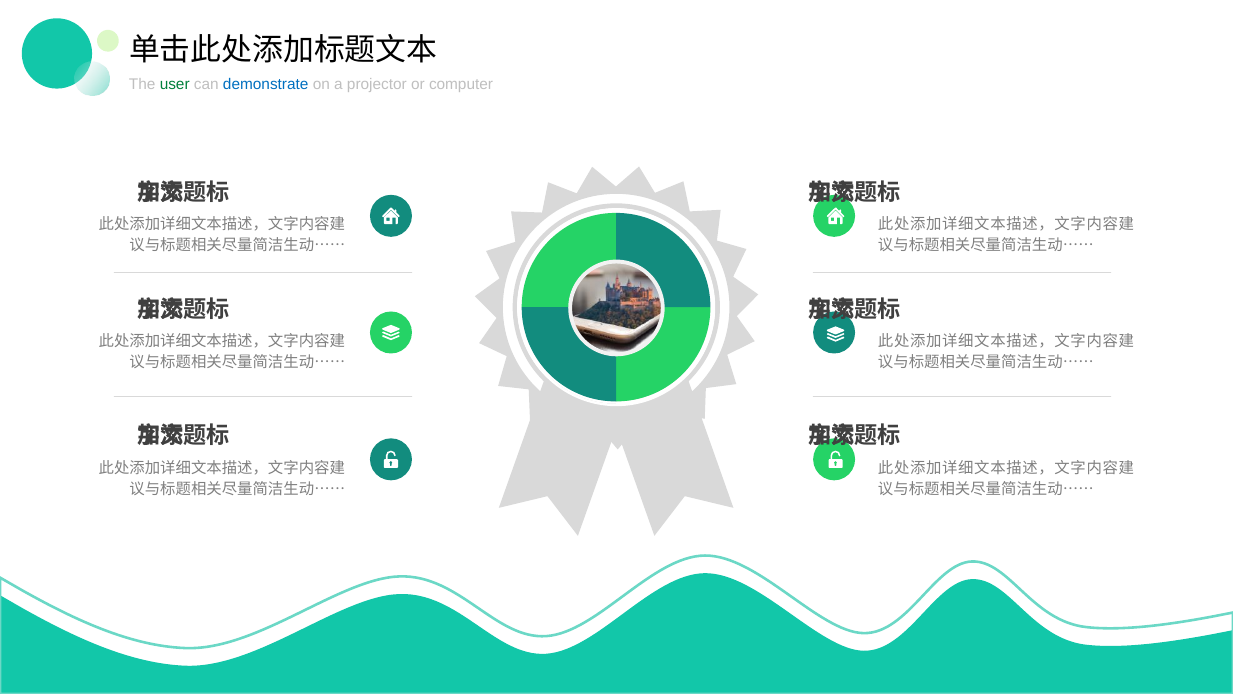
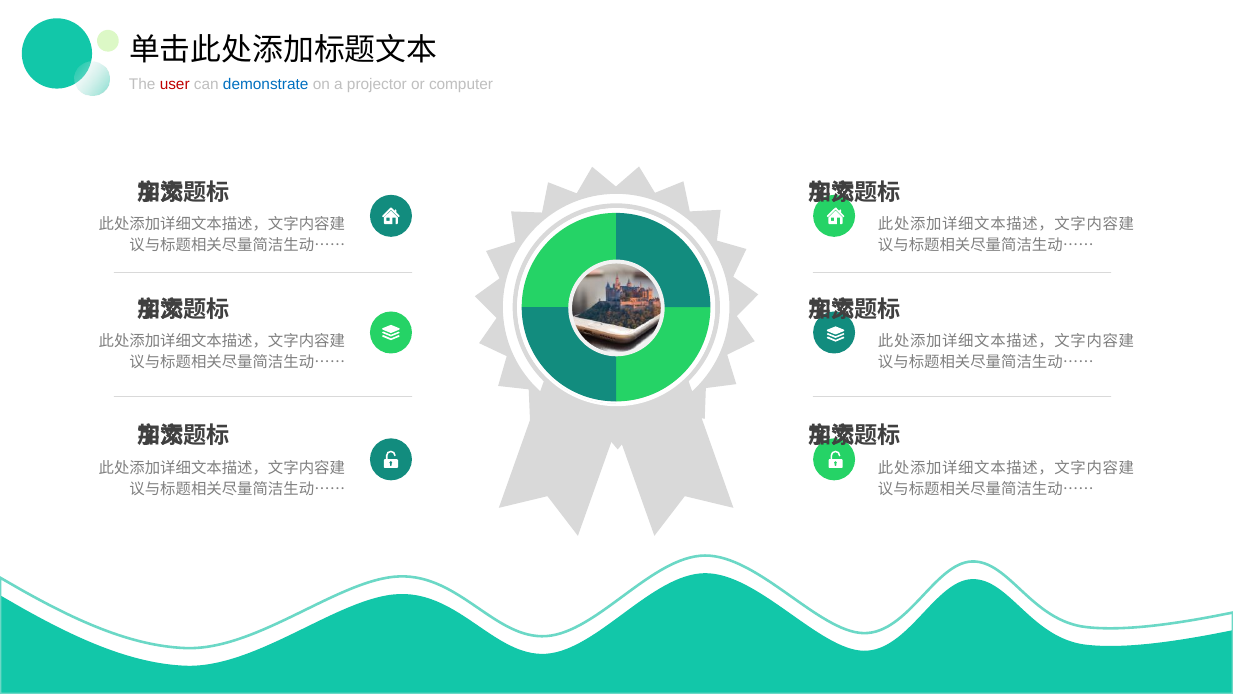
user colour: green -> red
